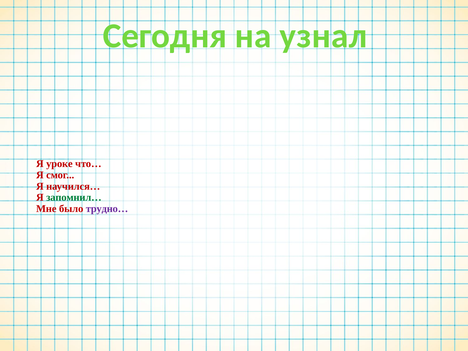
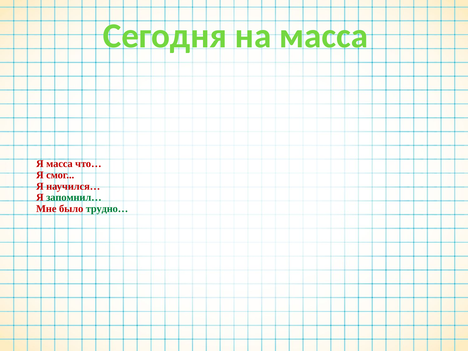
на узнал: узнал -> масса
Я уроке: уроке -> масса
трудно… colour: purple -> green
